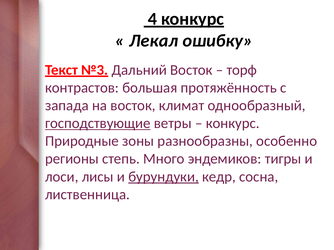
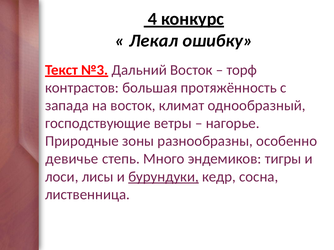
господствующие underline: present -> none
конкурс at (233, 124): конкурс -> нагорье
регионы: регионы -> девичье
